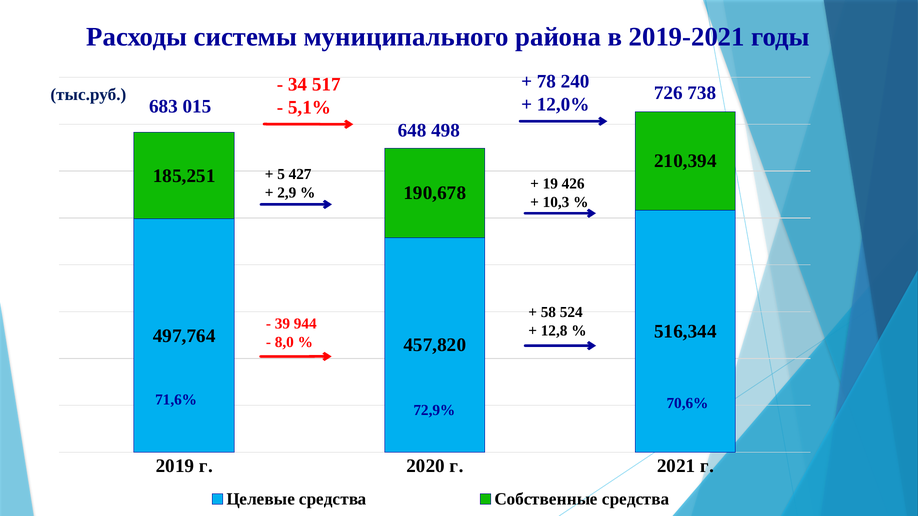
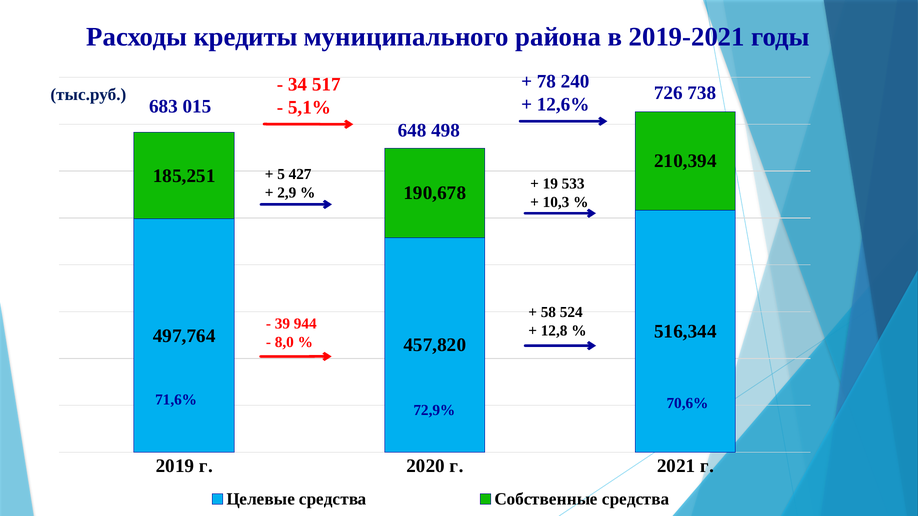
системы: системы -> кредиты
12,0%: 12,0% -> 12,6%
426: 426 -> 533
